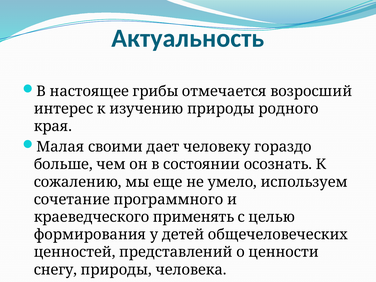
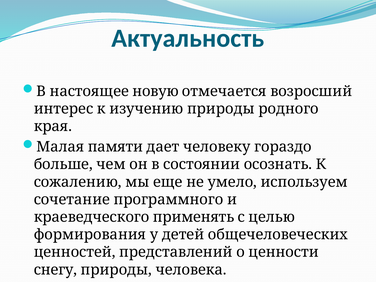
грибы: грибы -> новую
своими: своими -> памяти
